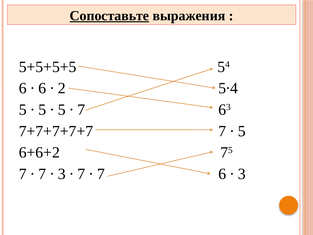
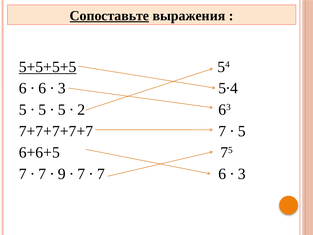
5+5+5+5 underline: none -> present
2 at (62, 88): 2 -> 3
7 at (81, 110): 7 -> 2
6+6+2: 6+6+2 -> 6+6+5
3 at (62, 174): 3 -> 9
